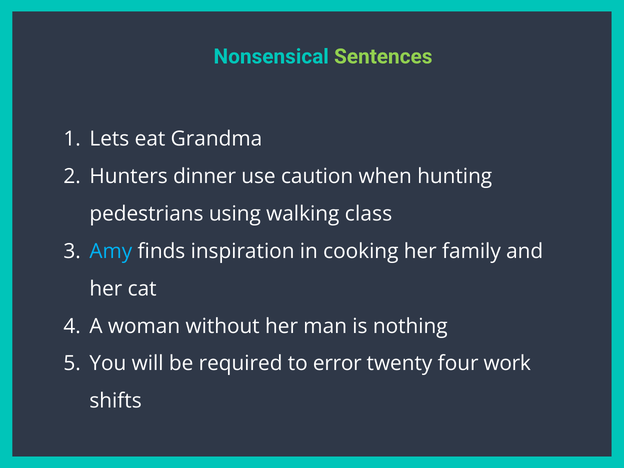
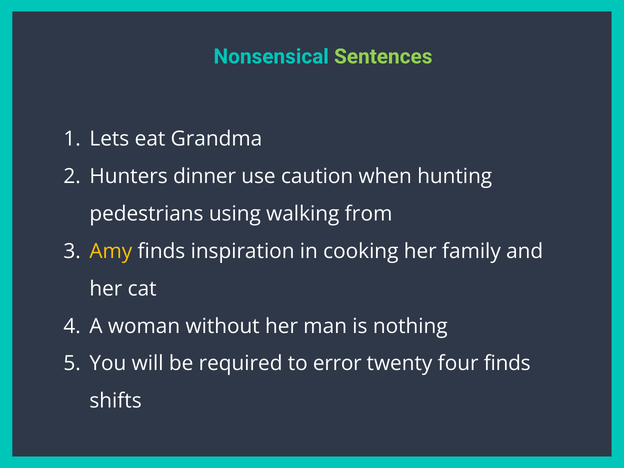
class: class -> from
Amy colour: light blue -> yellow
four work: work -> finds
